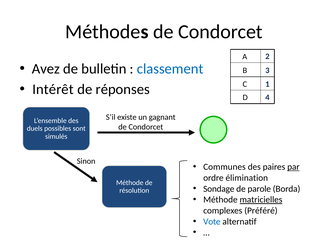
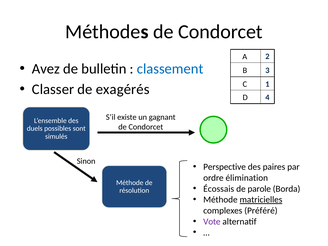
Intérêt: Intérêt -> Classer
réponses: réponses -> exagérés
Communes: Communes -> Perspective
par underline: present -> none
Sondage: Sondage -> Écossais
Vote colour: blue -> purple
